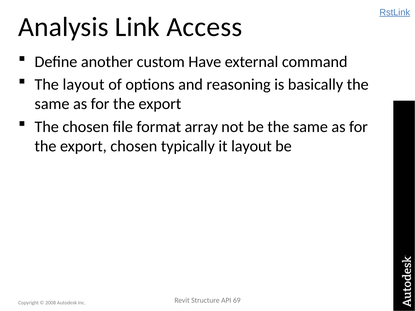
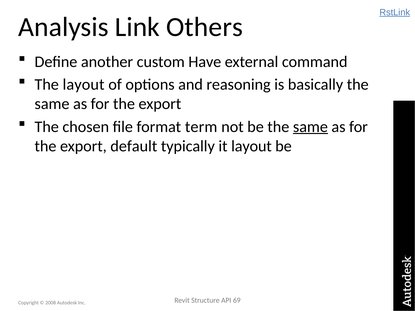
Access: Access -> Others
array: array -> term
same at (310, 127) underline: none -> present
export chosen: chosen -> default
